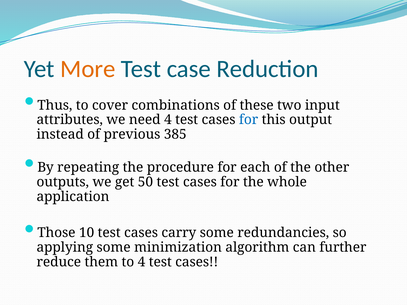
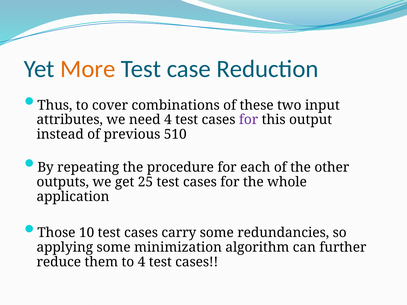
for at (249, 120) colour: blue -> purple
385: 385 -> 510
50: 50 -> 25
